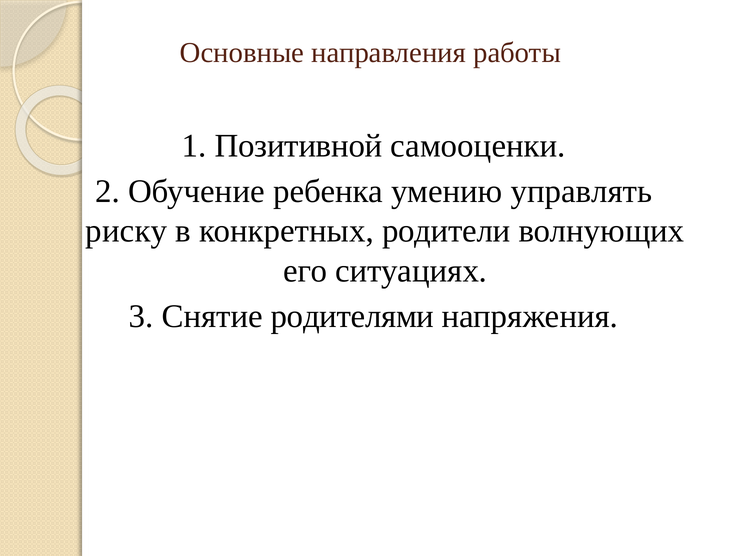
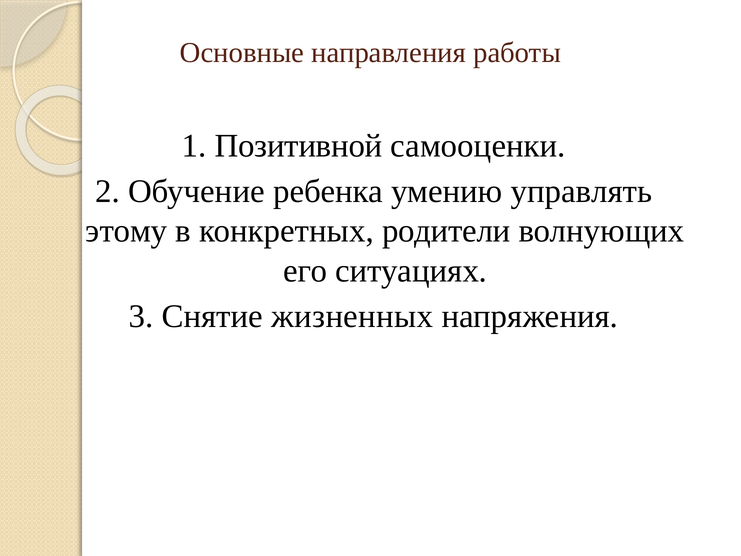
риску: риску -> этому
родителями: родителями -> жизненных
